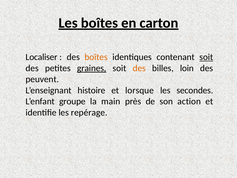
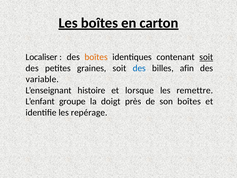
graines underline: present -> none
des at (139, 68) colour: orange -> blue
loin: loin -> afin
peuvent: peuvent -> variable
secondes: secondes -> remettre
main: main -> doigt
son action: action -> boîtes
